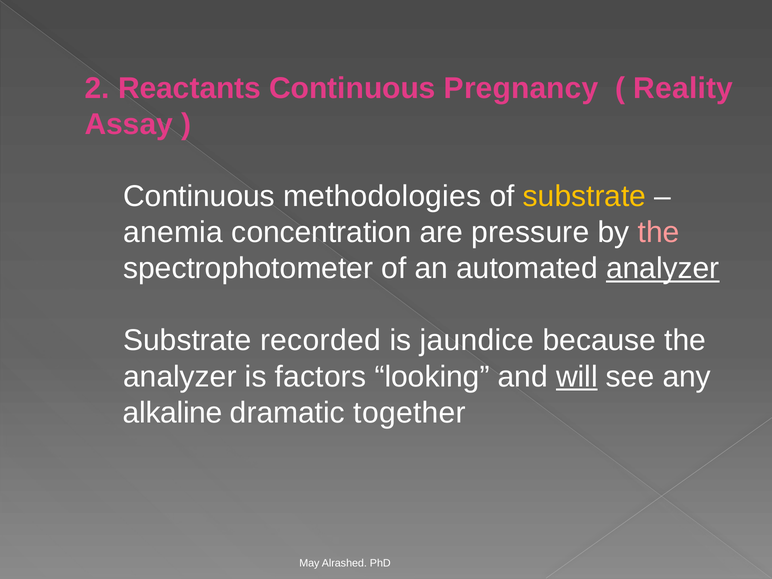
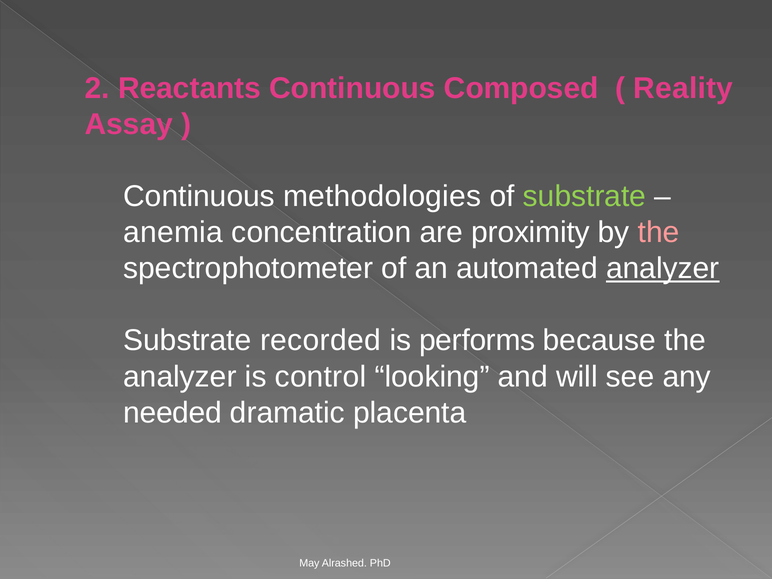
Pregnancy: Pregnancy -> Composed
substrate at (585, 196) colour: yellow -> light green
pressure: pressure -> proximity
jaundice: jaundice -> performs
factors: factors -> control
will underline: present -> none
alkaline: alkaline -> needed
together: together -> placenta
